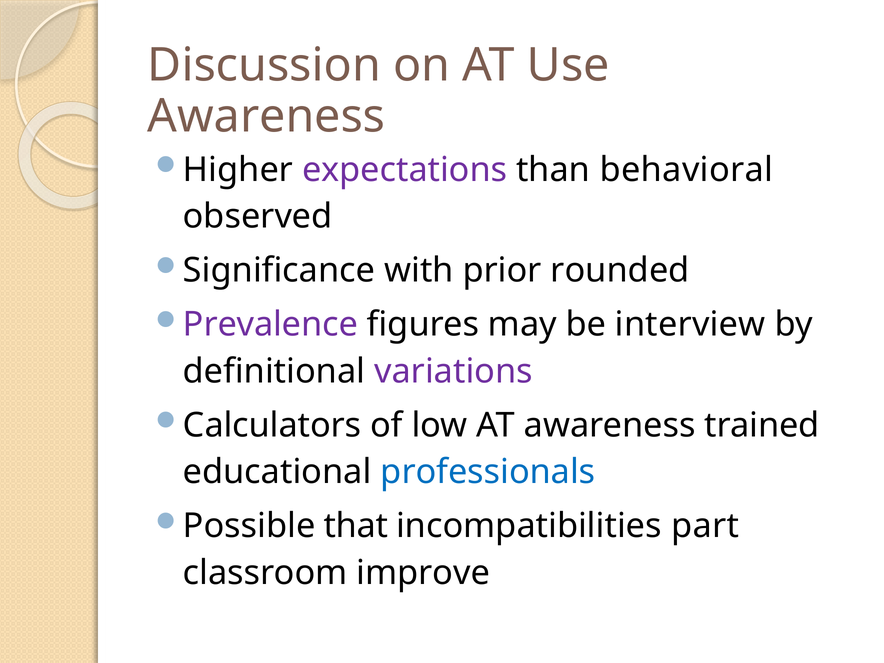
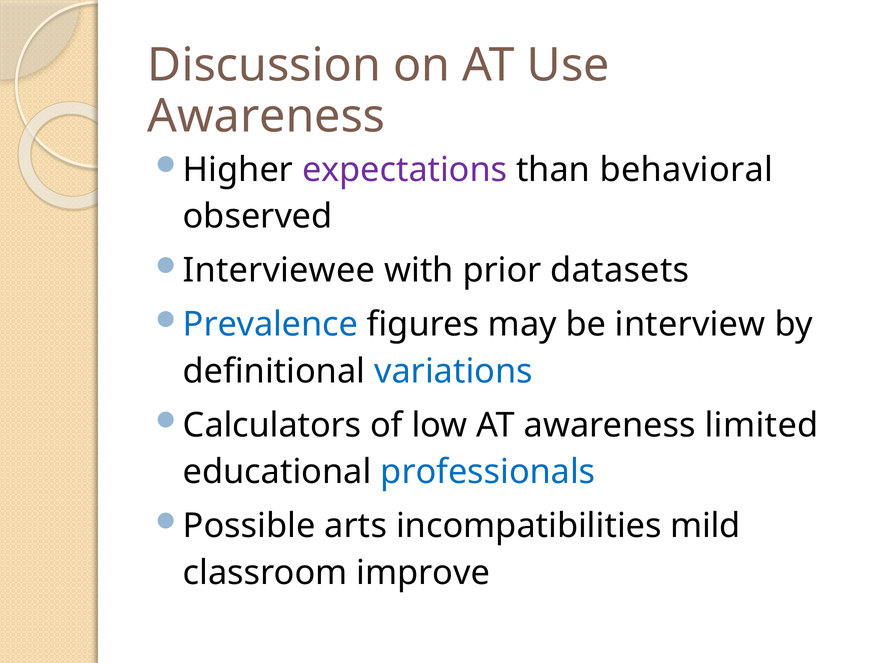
Significance: Significance -> Interviewee
rounded: rounded -> datasets
Prevalence colour: purple -> blue
variations colour: purple -> blue
trained: trained -> limited
that: that -> arts
part: part -> mild
